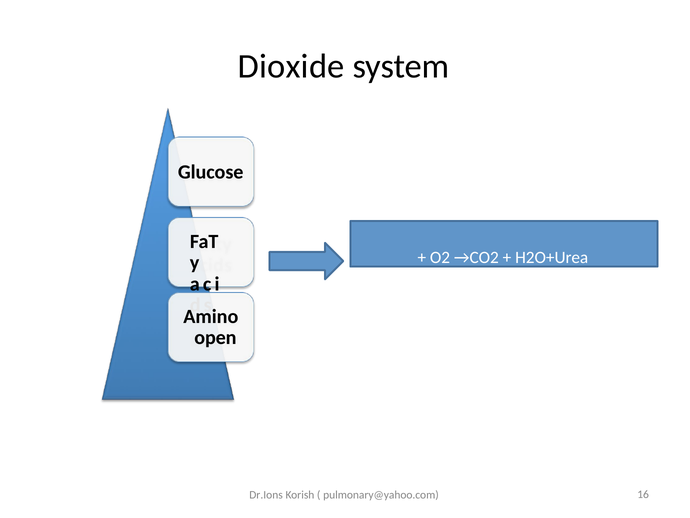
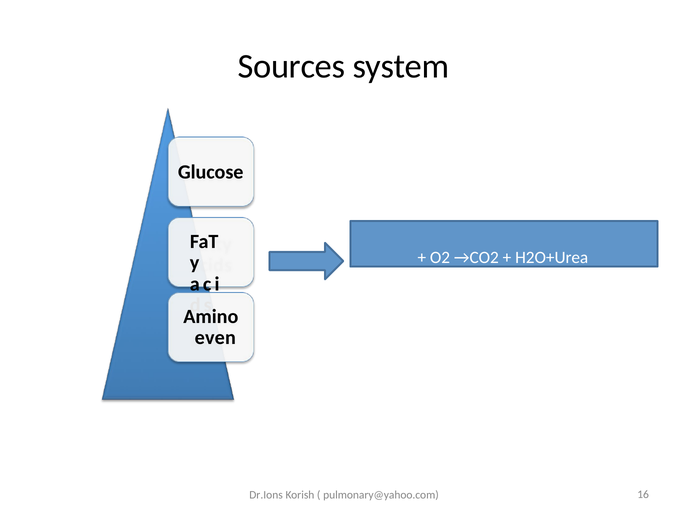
Dioxide: Dioxide -> Sources
open: open -> even
